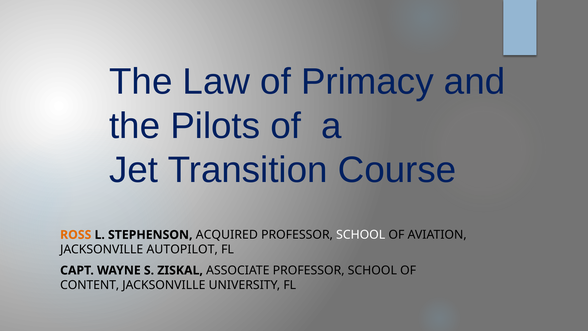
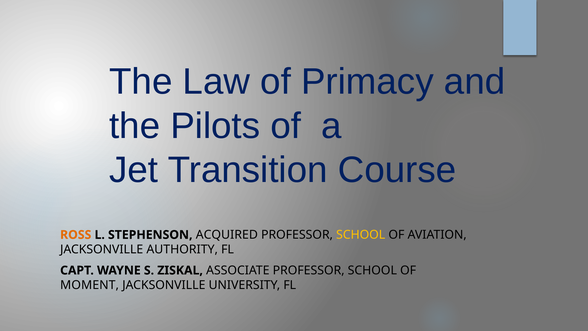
SCHOOL at (361, 235) colour: white -> yellow
AUTOPILOT: AUTOPILOT -> AUTHORITY
CONTENT: CONTENT -> MOMENT
